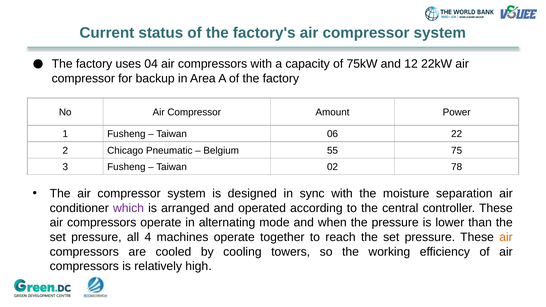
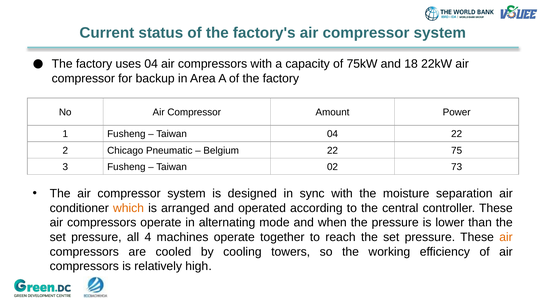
12: 12 -> 18
Taiwan 06: 06 -> 04
Belgium 55: 55 -> 22
78: 78 -> 73
which colour: purple -> orange
